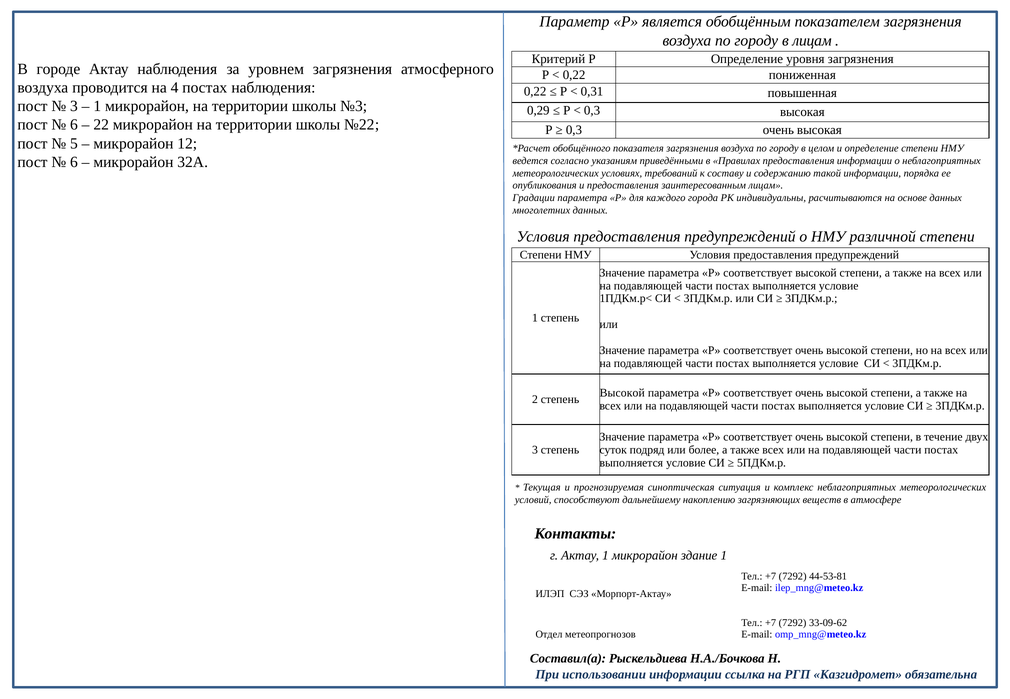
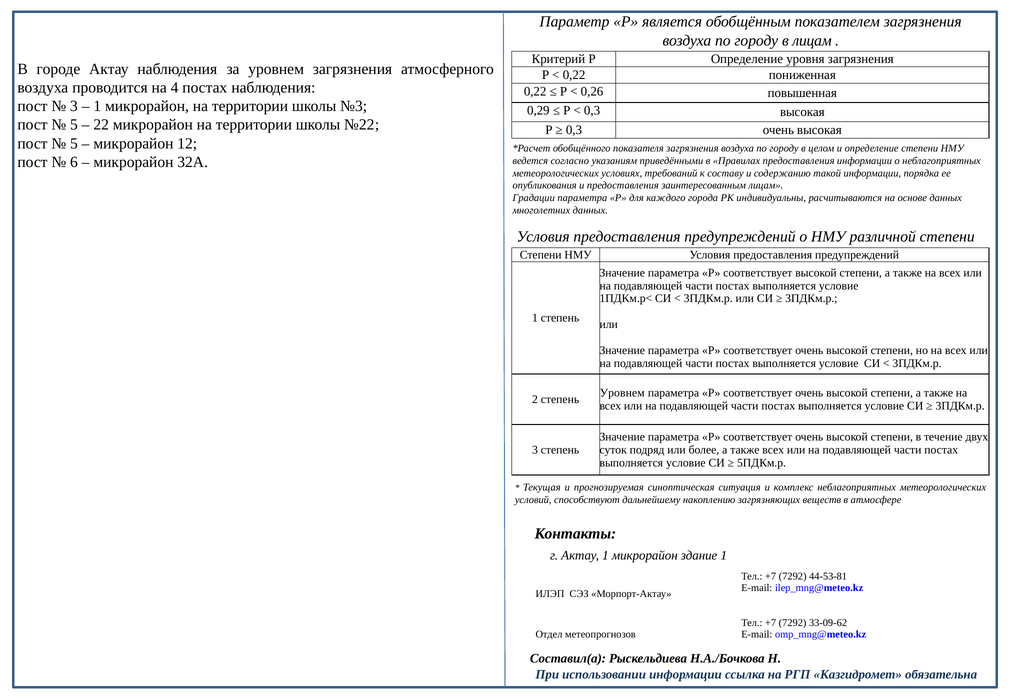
0,31: 0,31 -> 0,26
6 at (74, 125): 6 -> 5
Высокой at (622, 393): Высокой -> Уровнем
